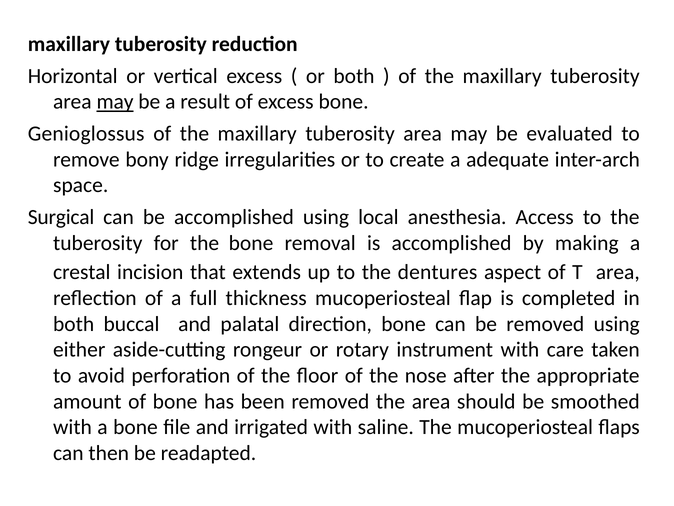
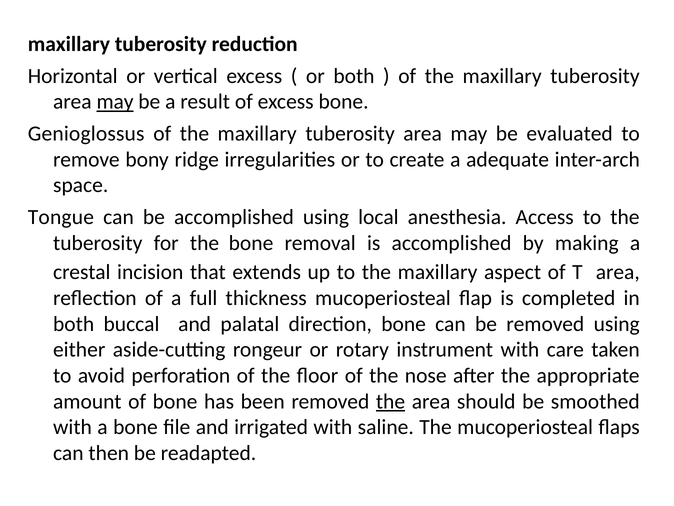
Surgical: Surgical -> Tongue
to the dentures: dentures -> maxillary
the at (391, 401) underline: none -> present
